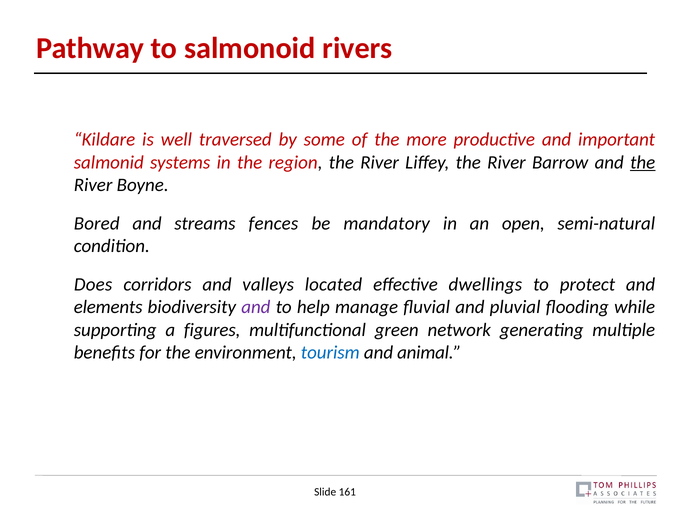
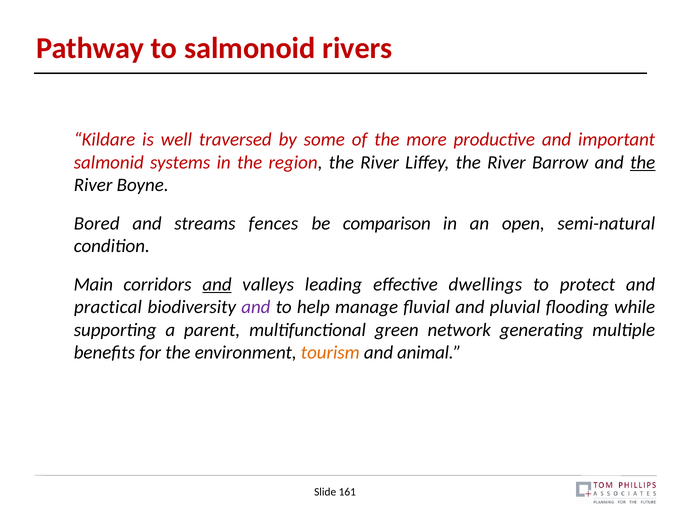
mandatory: mandatory -> comparison
Does: Does -> Main
and at (217, 284) underline: none -> present
located: located -> leading
elements: elements -> practical
figures: figures -> parent
tourism colour: blue -> orange
